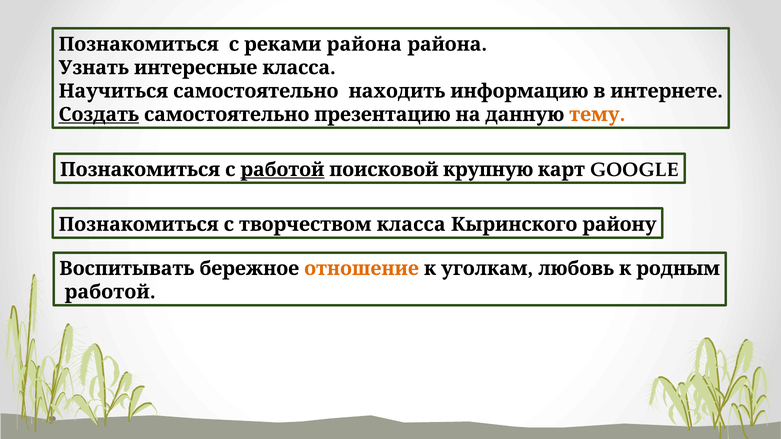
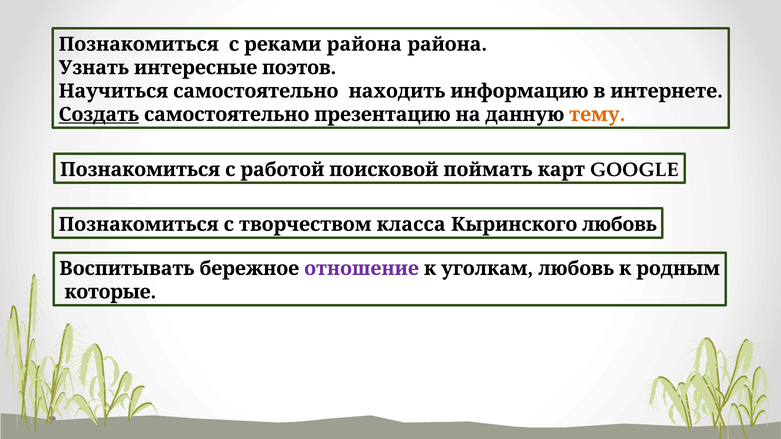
интересные класса: класса -> поэтов
работой at (282, 170) underline: present -> none
крупную: крупную -> поймать
Кыринского району: району -> любовь
отношение colour: orange -> purple
работой at (110, 292): работой -> которые
